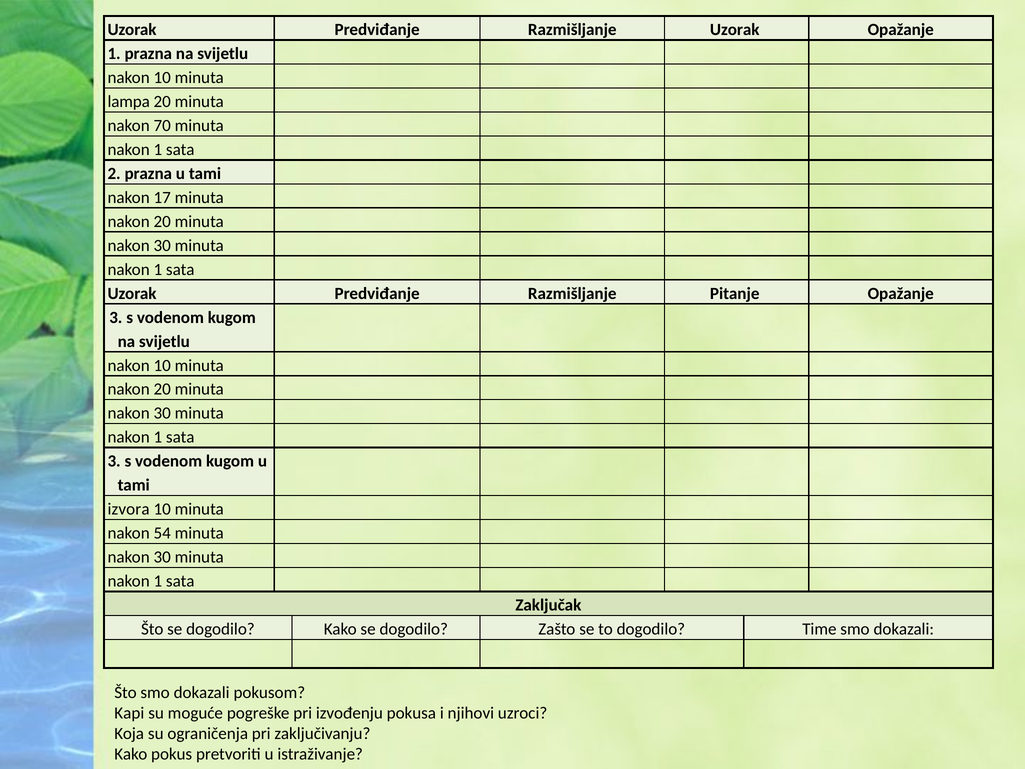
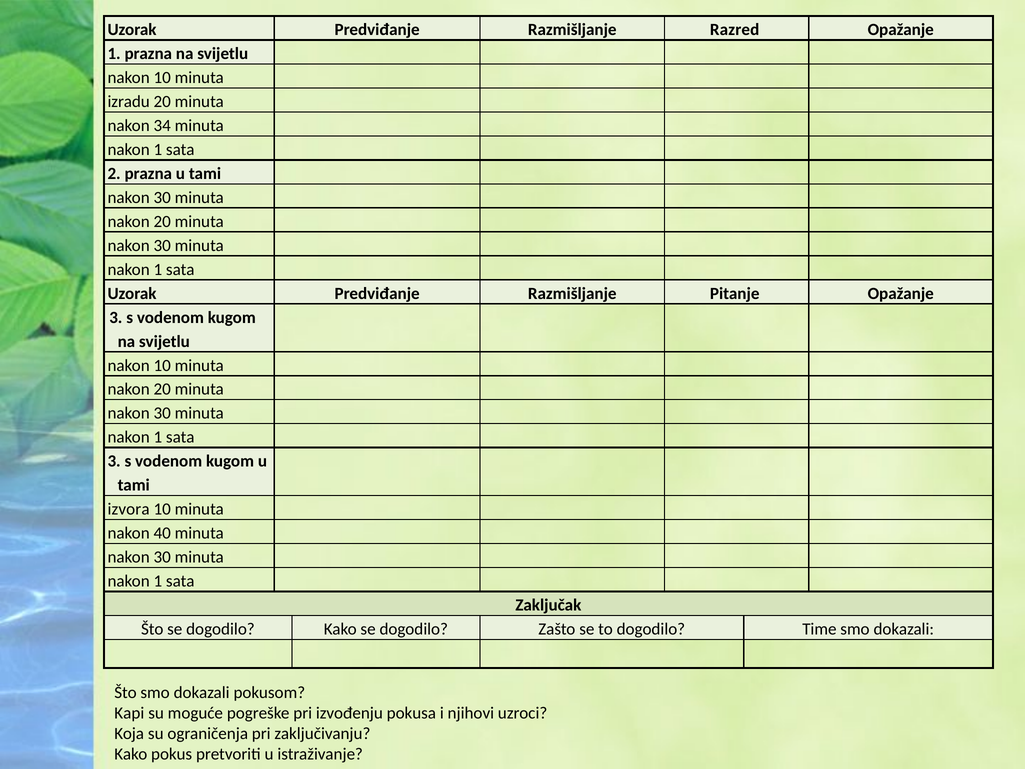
Razmišljanje Uzorak: Uzorak -> Razred
lampa: lampa -> izradu
70: 70 -> 34
17 at (162, 198): 17 -> 30
54: 54 -> 40
